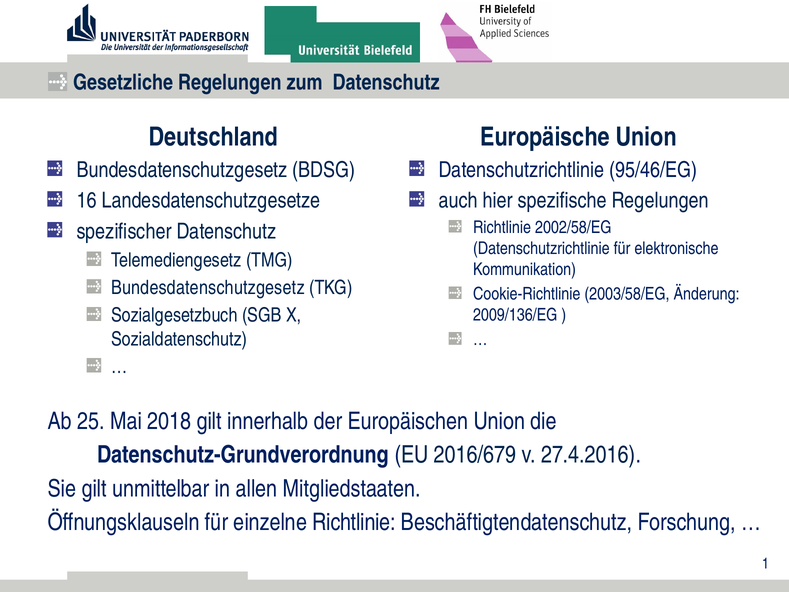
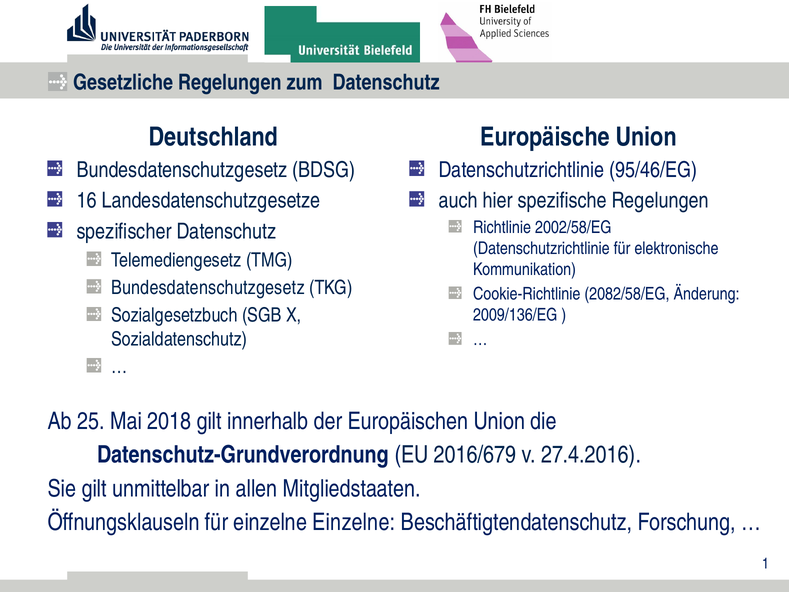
2003/58/EG: 2003/58/EG -> 2082/58/EG
einzelne Richtlinie: Richtlinie -> Einzelne
